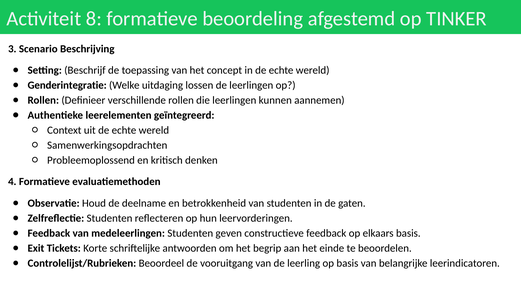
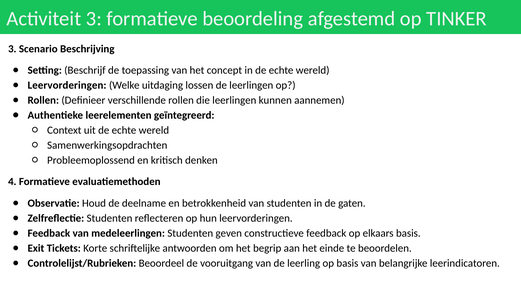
Activiteit 8: 8 -> 3
Genderintegratie at (67, 85): Genderintegratie -> Leervorderingen
